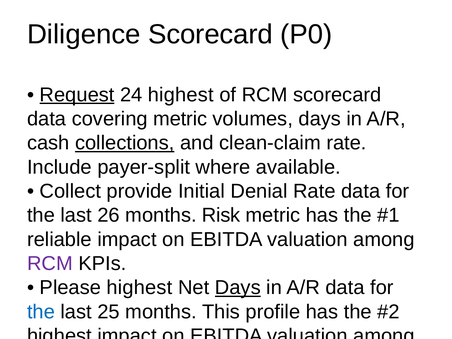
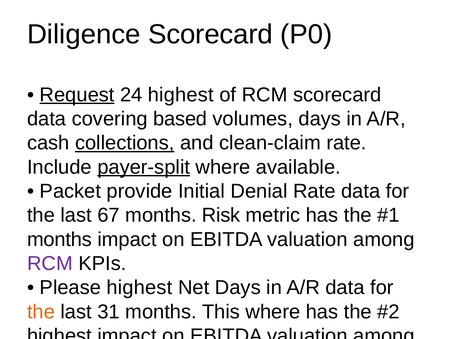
covering metric: metric -> based
payer-split underline: none -> present
Collect at (70, 191): Collect -> Packet
26: 26 -> 67
reliable at (59, 239): reliable -> months
Days at (238, 288) underline: present -> none
the at (41, 312) colour: blue -> orange
25: 25 -> 31
This profile: profile -> where
